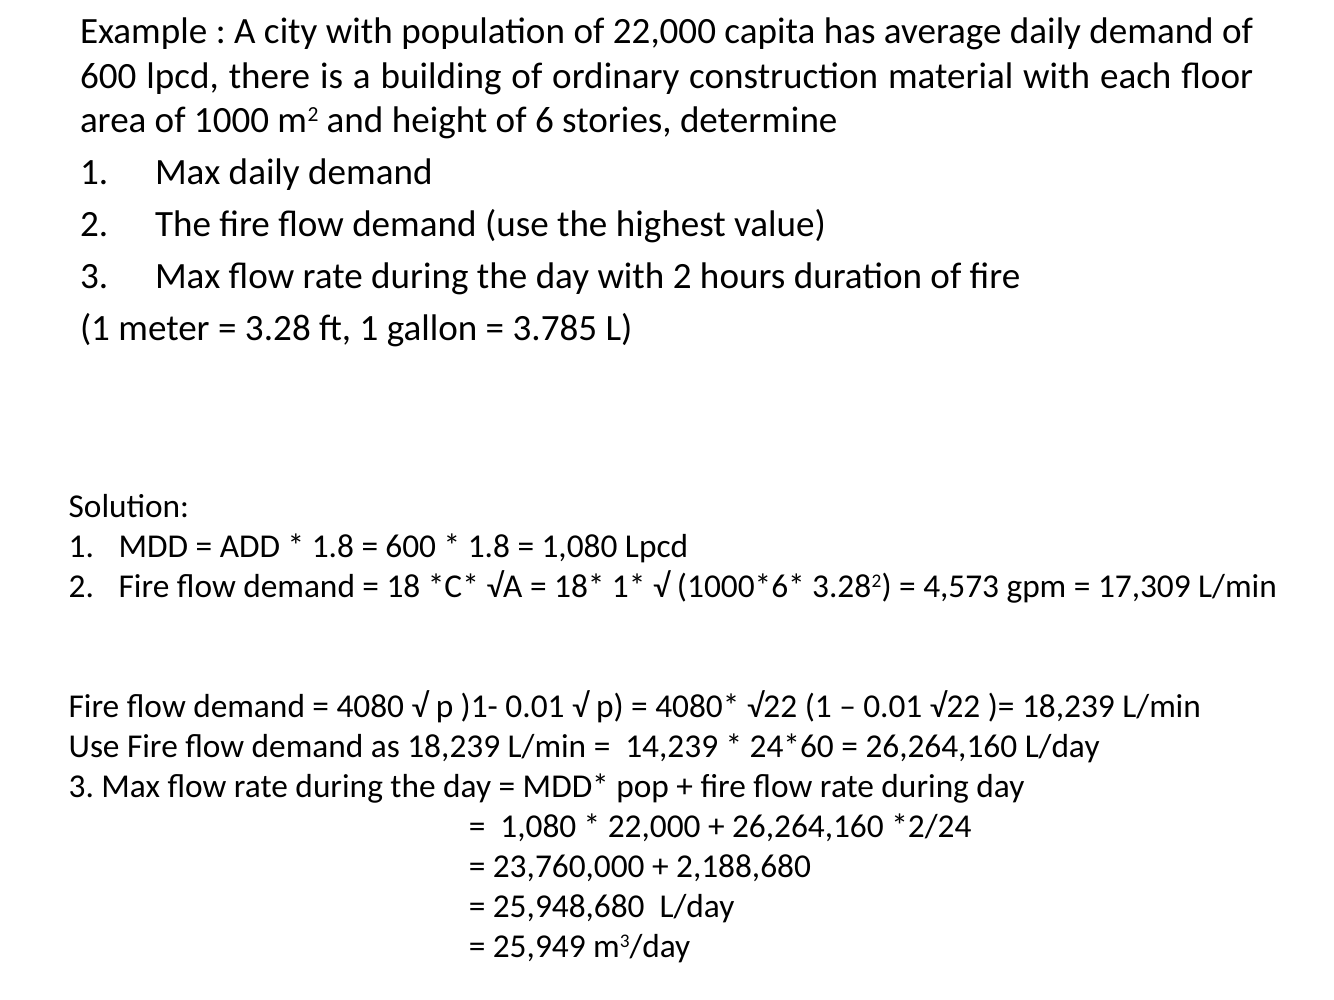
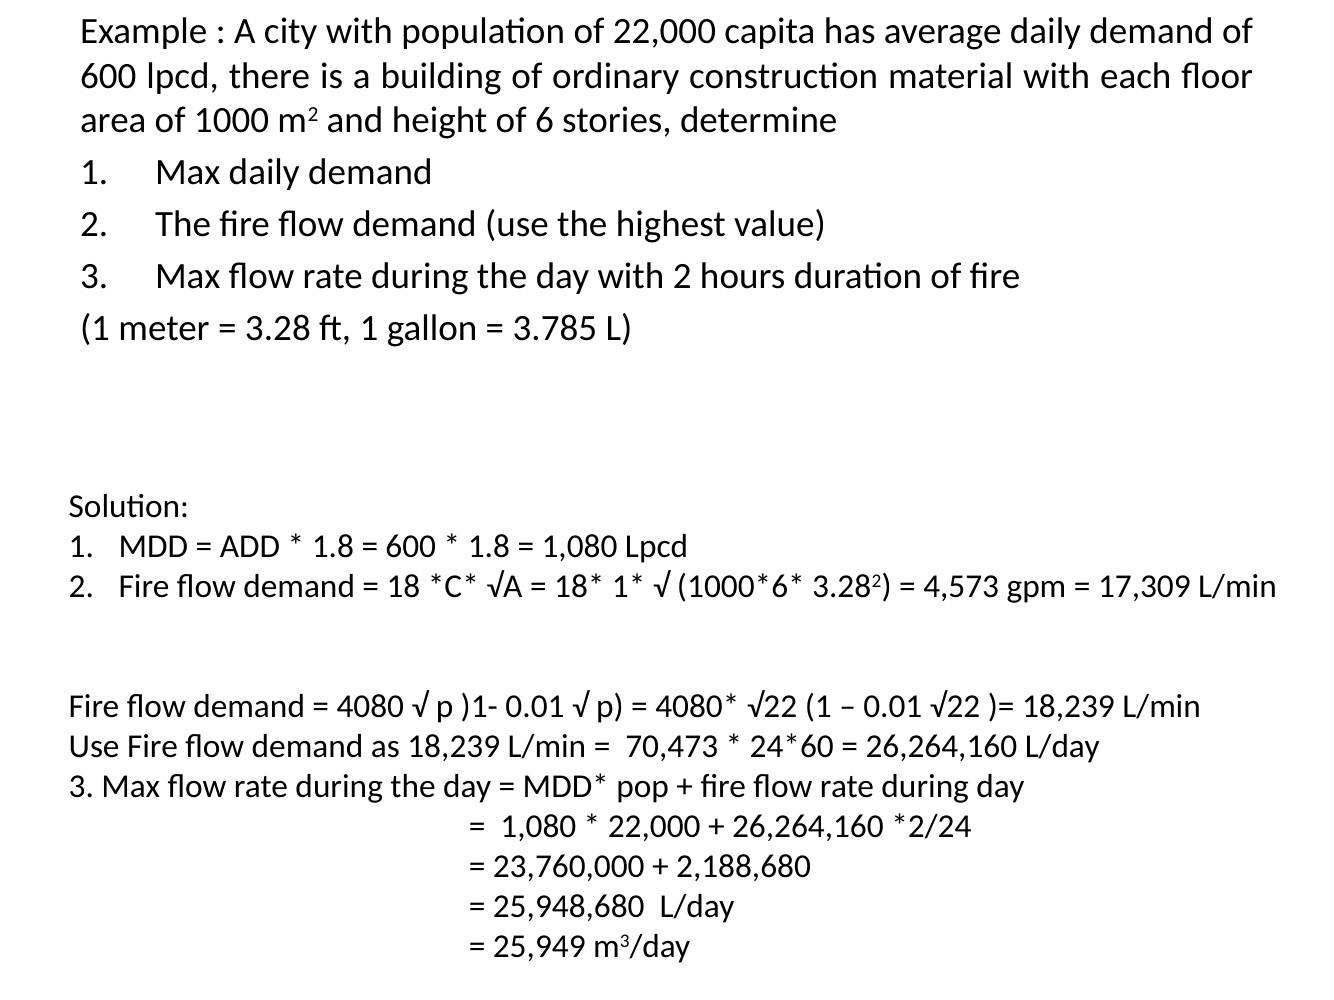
14,239: 14,239 -> 70,473
